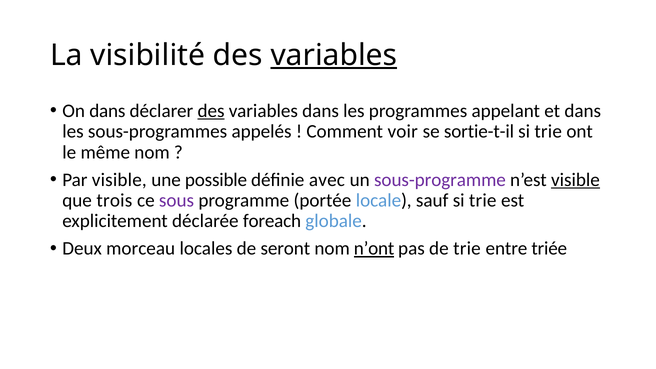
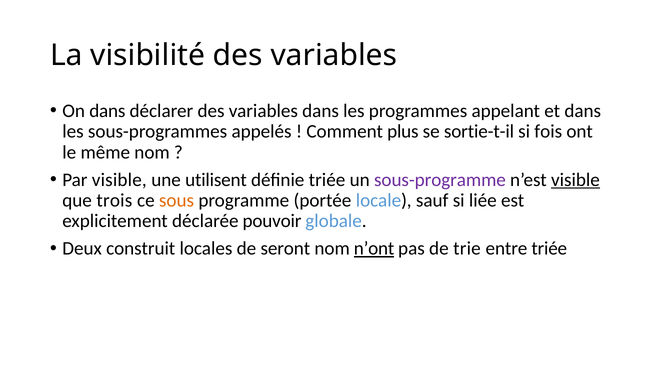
variables at (334, 55) underline: present -> none
des at (211, 111) underline: present -> none
voir: voir -> plus
trie at (548, 132): trie -> fois
possible: possible -> utilisent
définie avec: avec -> triée
sous colour: purple -> orange
sauf si trie: trie -> liée
foreach: foreach -> pouvoir
morceau: morceau -> construit
